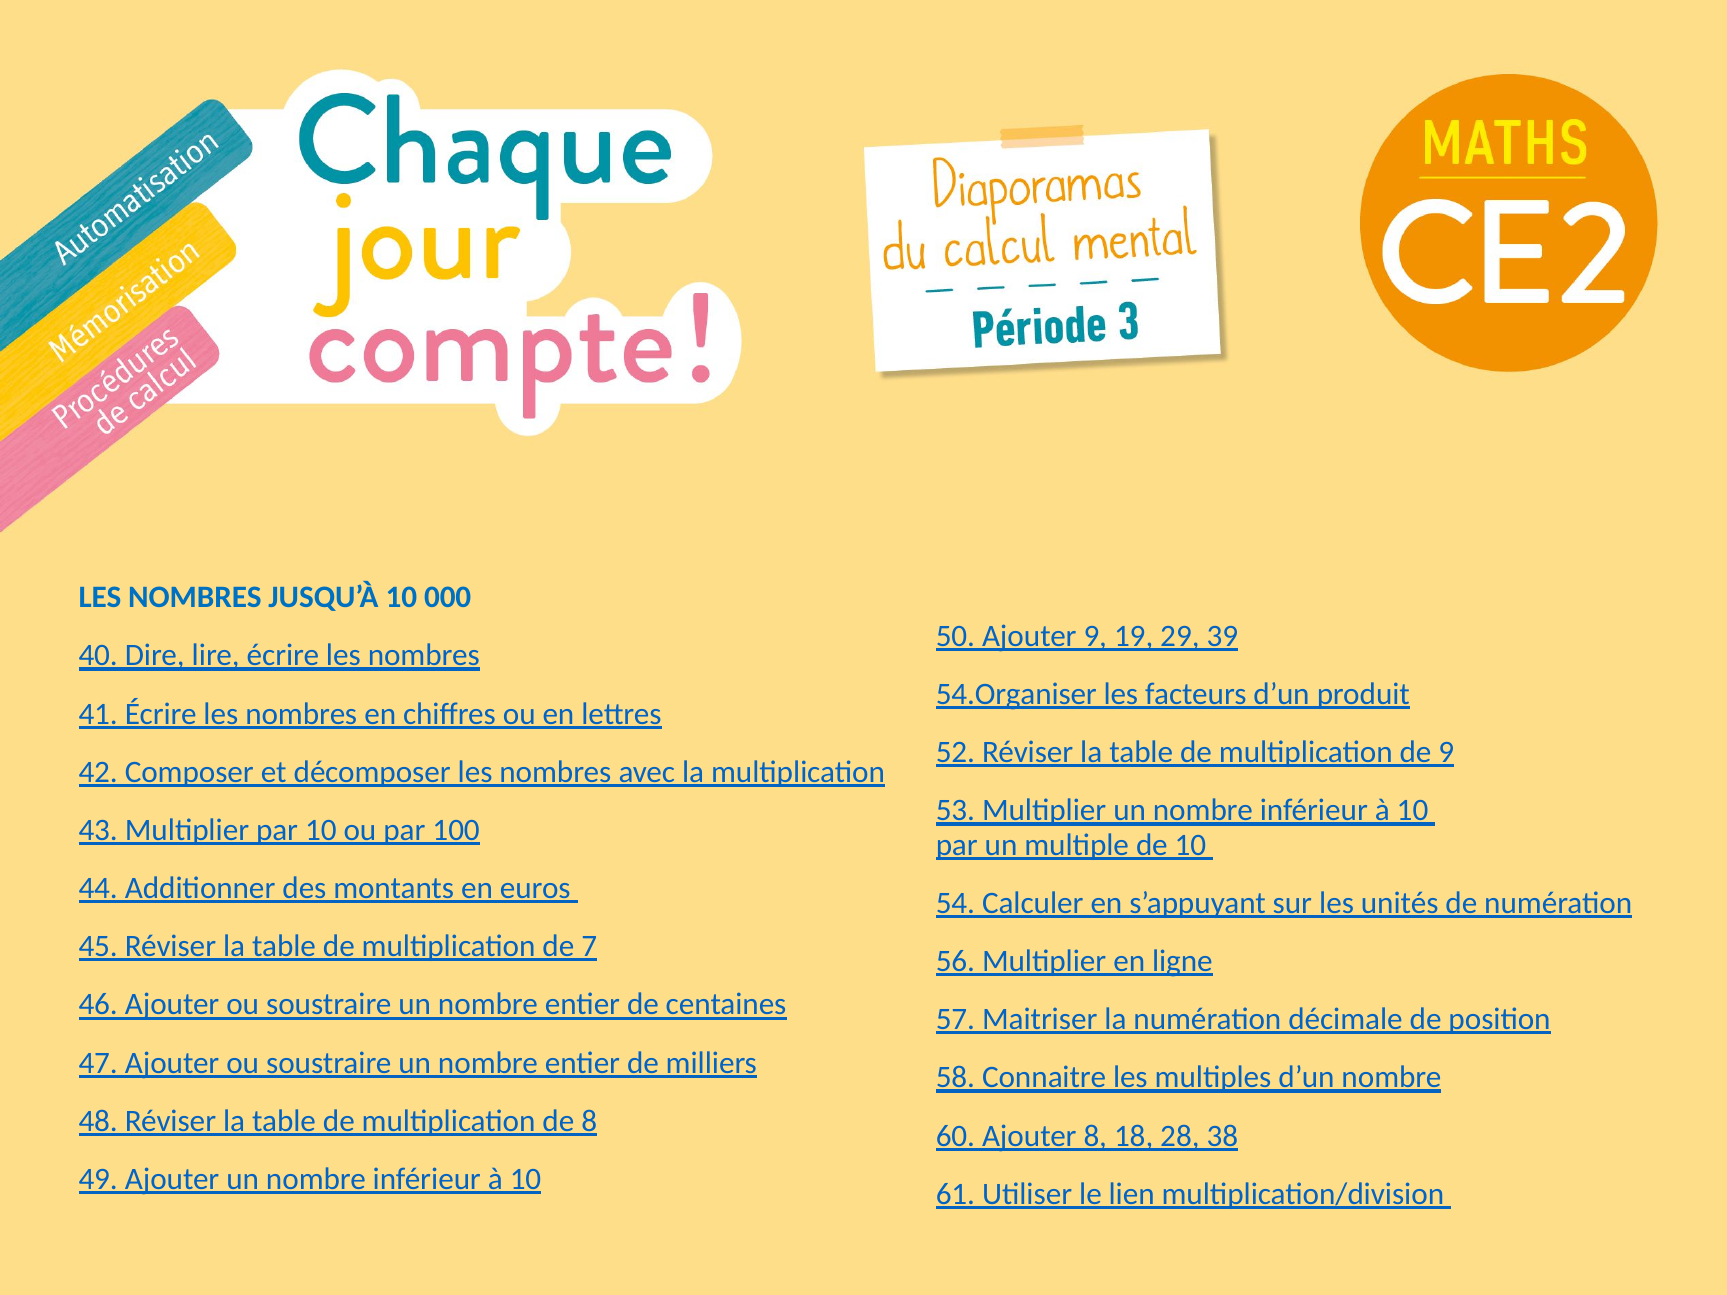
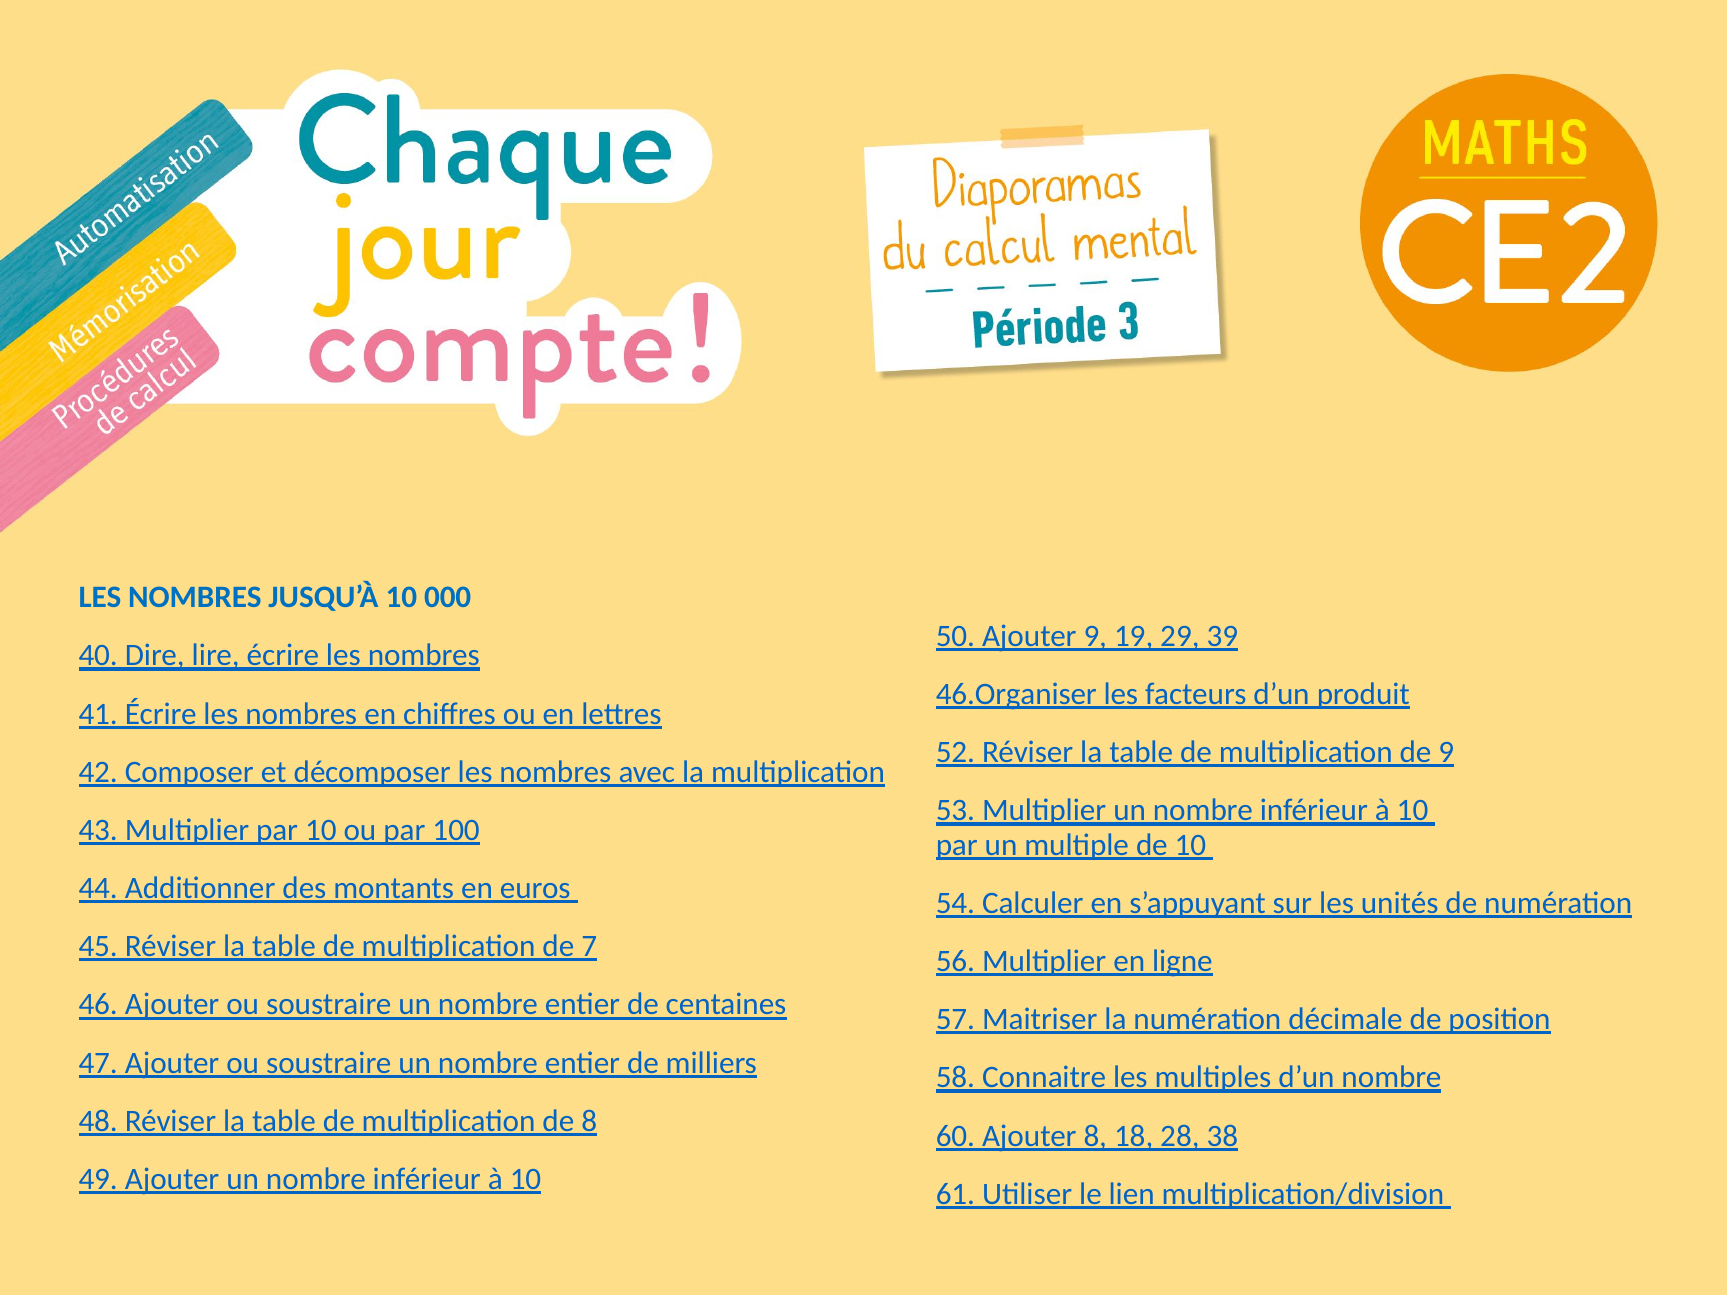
54.Organiser: 54.Organiser -> 46.Organiser
